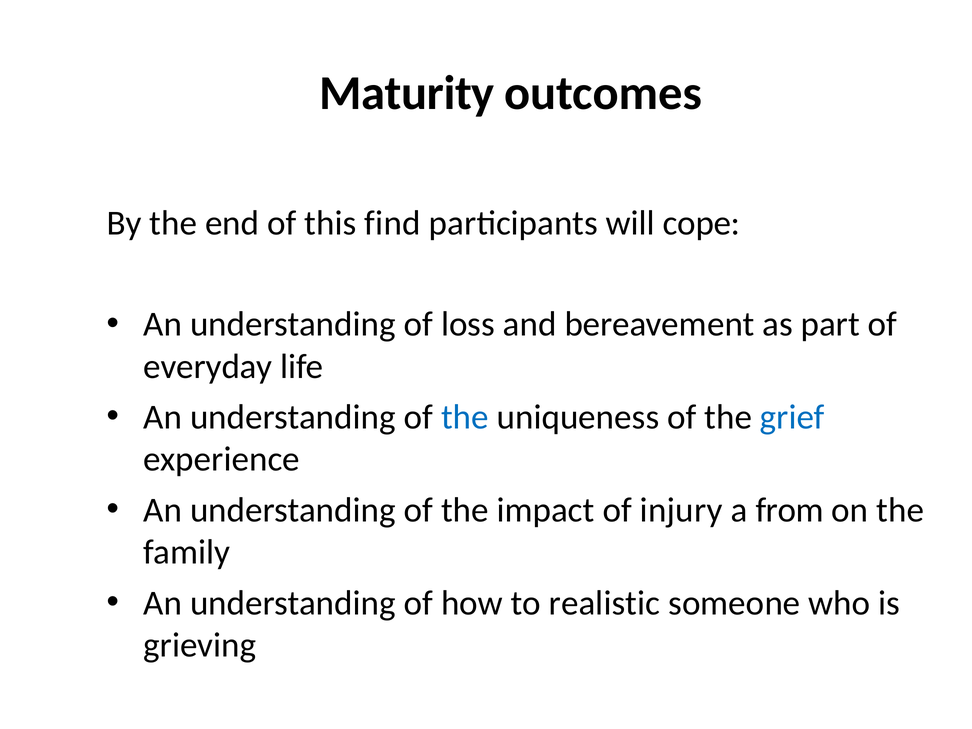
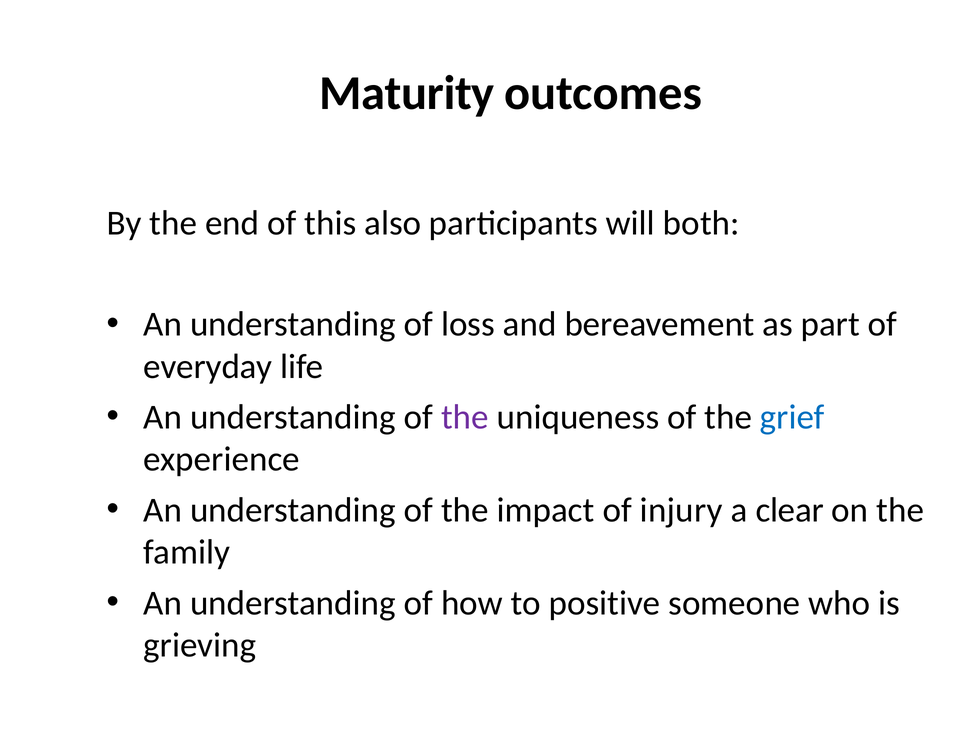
find: find -> also
cope: cope -> both
the at (465, 417) colour: blue -> purple
from: from -> clear
realistic: realistic -> positive
